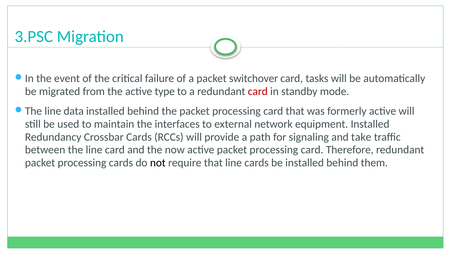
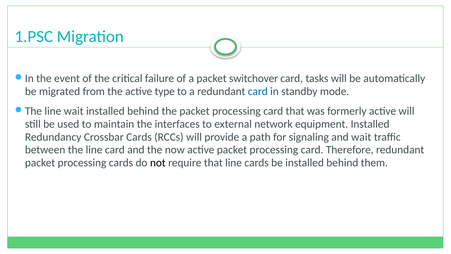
3.PSC: 3.PSC -> 1.PSC
card at (258, 91) colour: red -> blue
line data: data -> wait
and take: take -> wait
